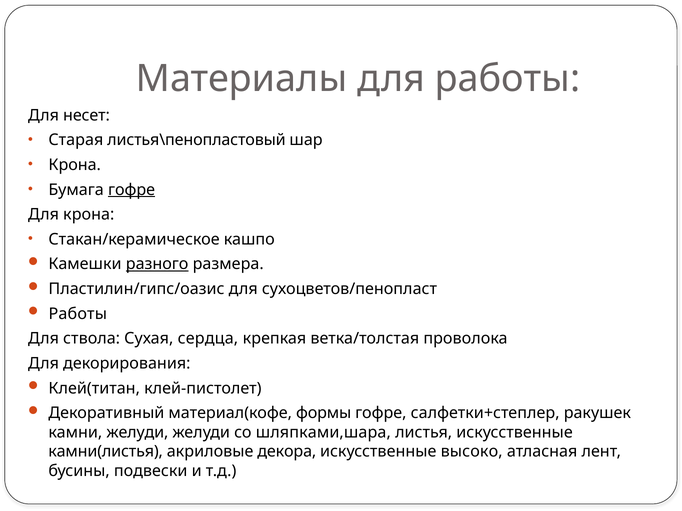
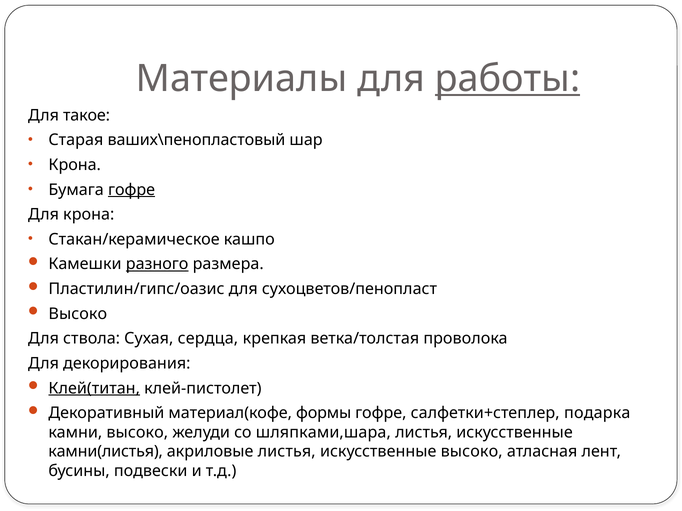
работы at (508, 79) underline: none -> present
несет: несет -> такое
листья\пенопластовый: листья\пенопластовый -> ваших\пенопластовый
Работы at (78, 314): Работы -> Высоко
Клей(титан underline: none -> present
ракушек: ракушек -> подарка
камни желуди: желуди -> высоко
акриловые декора: декора -> листья
